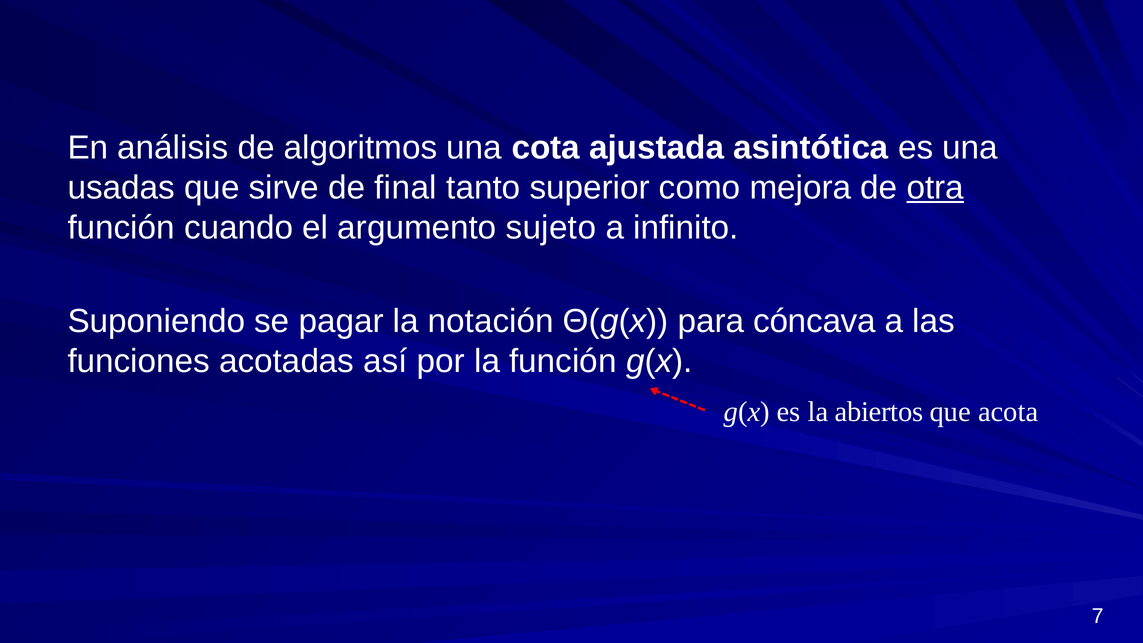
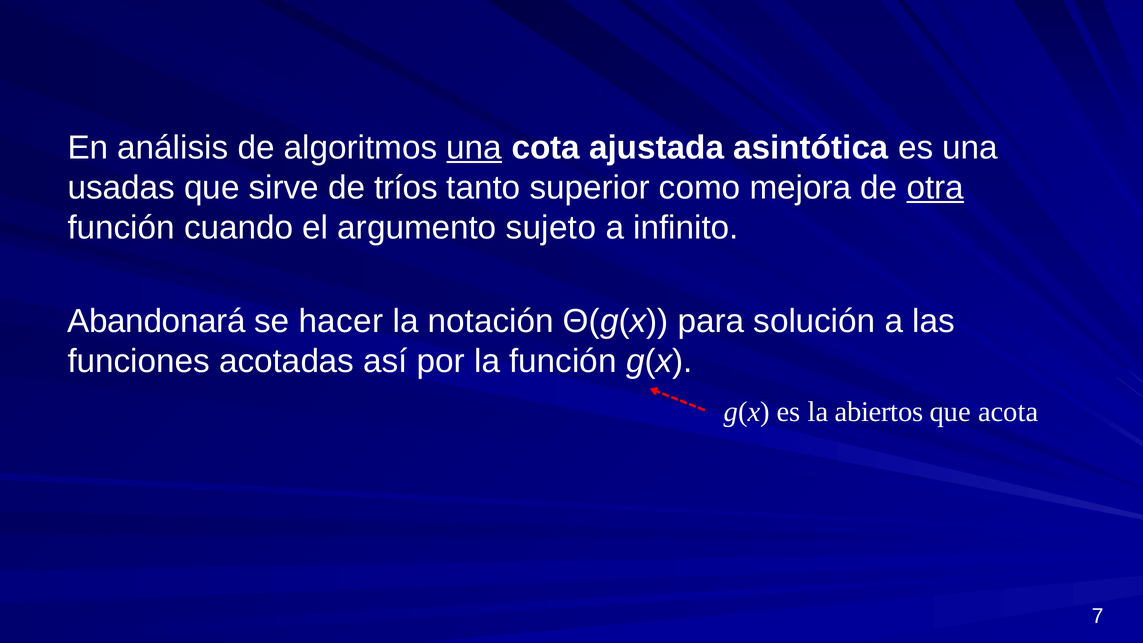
una at (474, 148) underline: none -> present
final: final -> tríos
Suponiendo: Suponiendo -> Abandonará
pagar: pagar -> hacer
cóncava: cóncava -> solución
